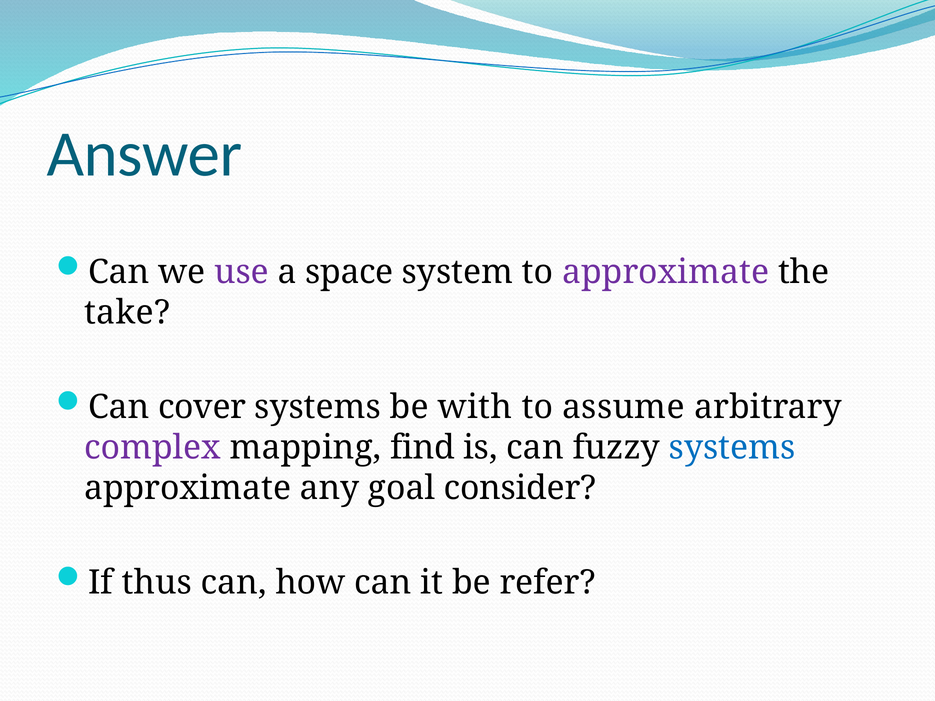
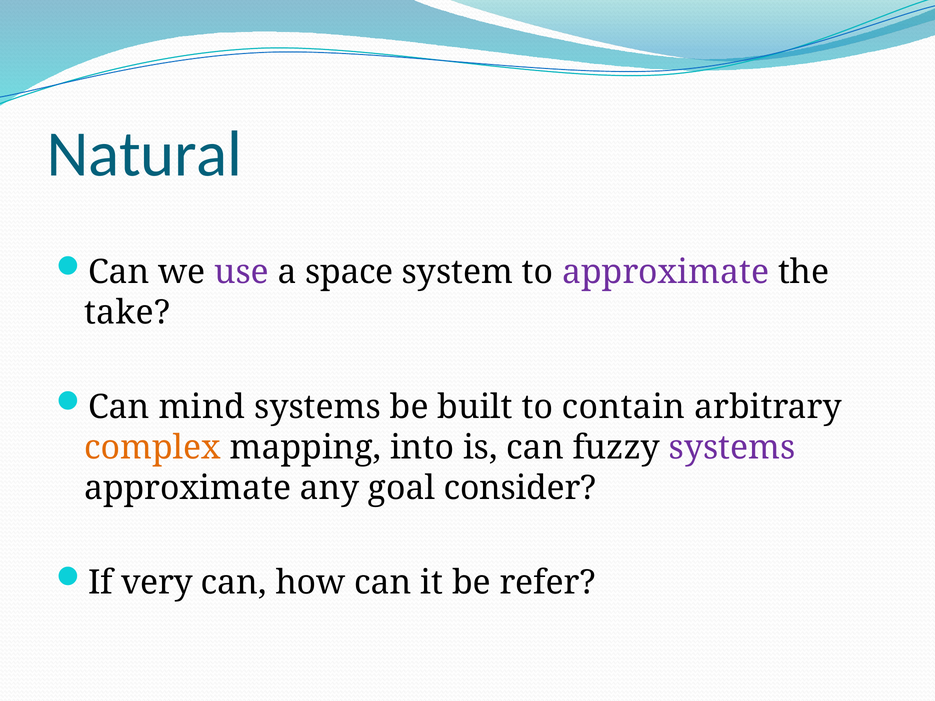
Answer: Answer -> Natural
cover: cover -> mind
with: with -> built
assume: assume -> contain
complex colour: purple -> orange
find: find -> into
systems at (732, 448) colour: blue -> purple
thus: thus -> very
